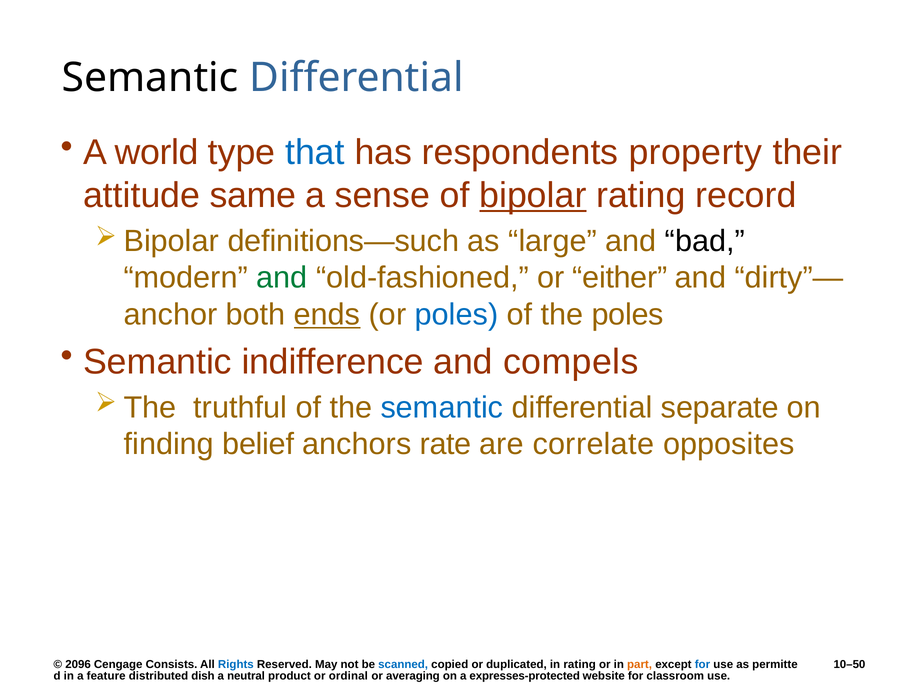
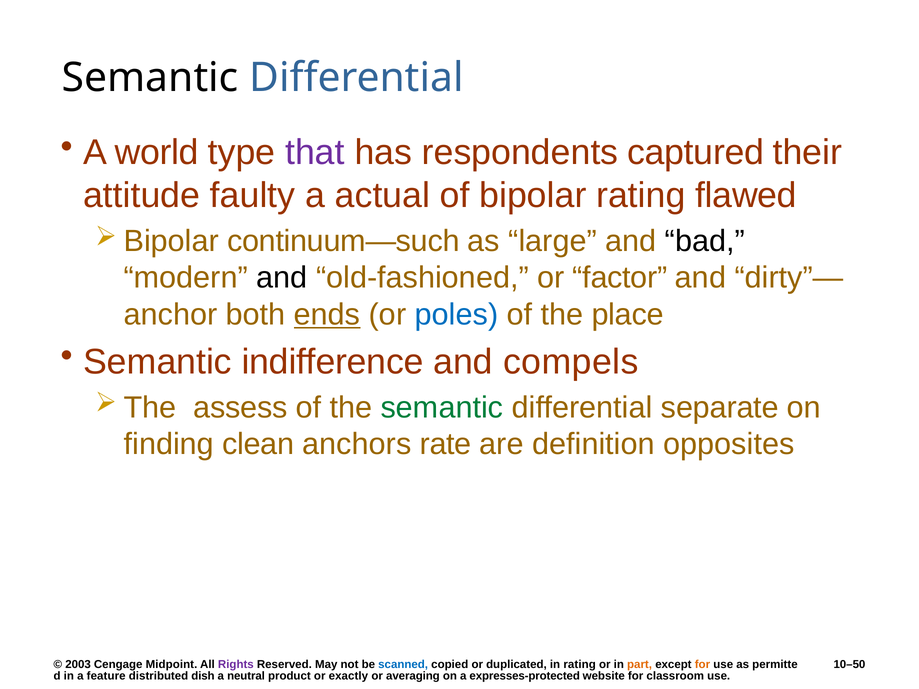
that colour: blue -> purple
property: property -> captured
same: same -> faulty
sense: sense -> actual
bipolar underline: present -> none
record: record -> flawed
definitions—such: definitions—such -> continuum—such
and at (282, 278) colour: green -> black
either: either -> factor
the poles: poles -> place
truthful: truthful -> assess
semantic at (442, 408) colour: blue -> green
belief: belief -> clean
correlate: correlate -> definition
2096: 2096 -> 2003
Consists: Consists -> Midpoint
Rights colour: blue -> purple
for at (702, 665) colour: blue -> orange
ordinal: ordinal -> exactly
